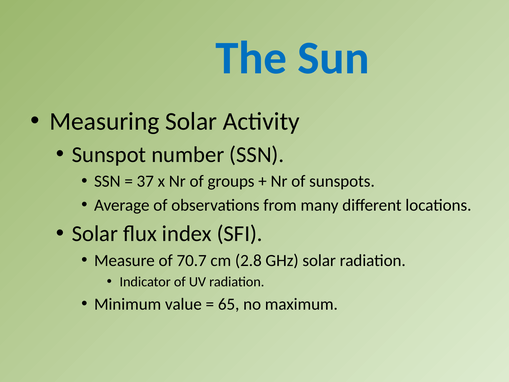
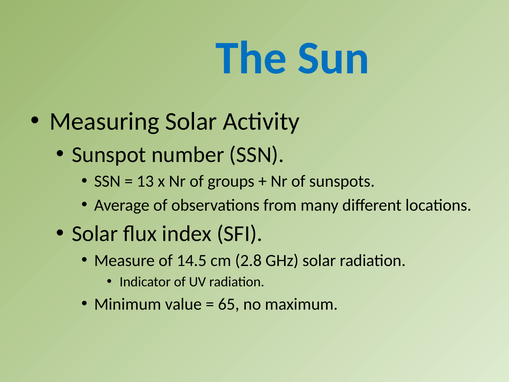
37: 37 -> 13
70.7: 70.7 -> 14.5
